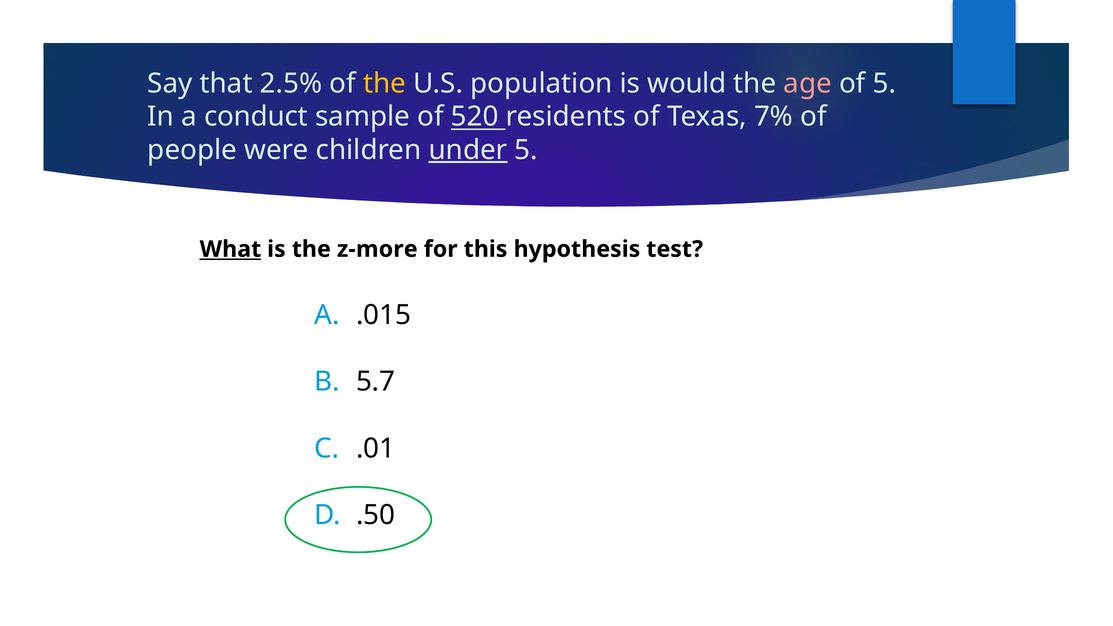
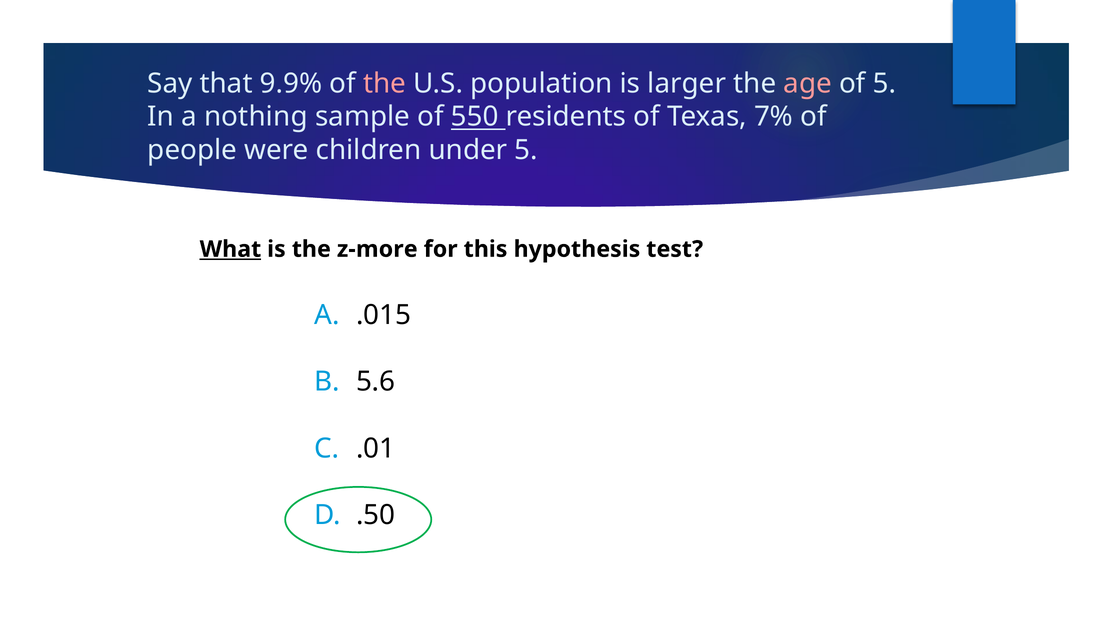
2.5%: 2.5% -> 9.9%
the at (384, 83) colour: yellow -> pink
would: would -> larger
conduct: conduct -> nothing
520: 520 -> 550
under underline: present -> none
5.7: 5.7 -> 5.6
